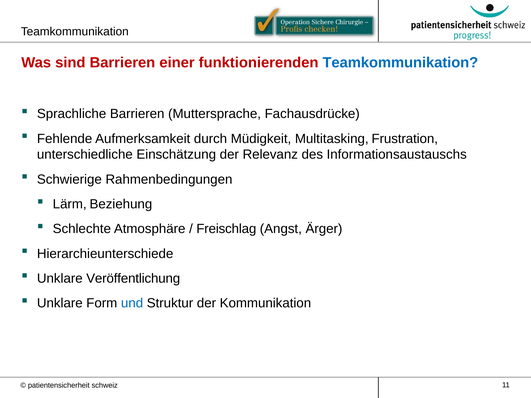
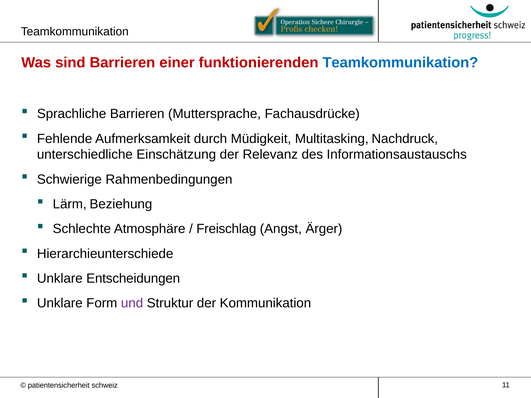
Frustration: Frustration -> Nachdruck
Veröffentlichung: Veröffentlichung -> Entscheidungen
und colour: blue -> purple
